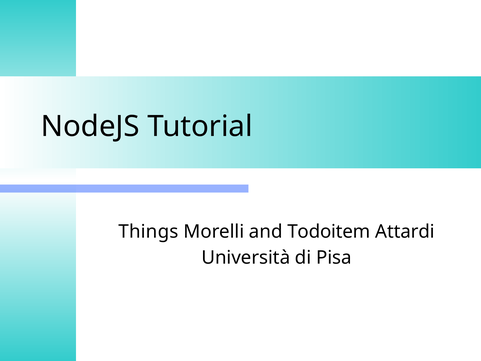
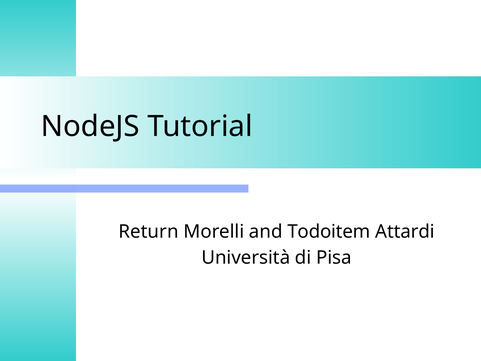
Things: Things -> Return
